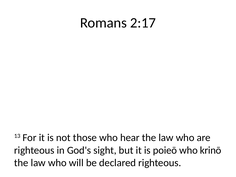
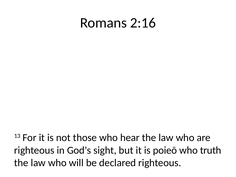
2:17: 2:17 -> 2:16
krinō: krinō -> truth
